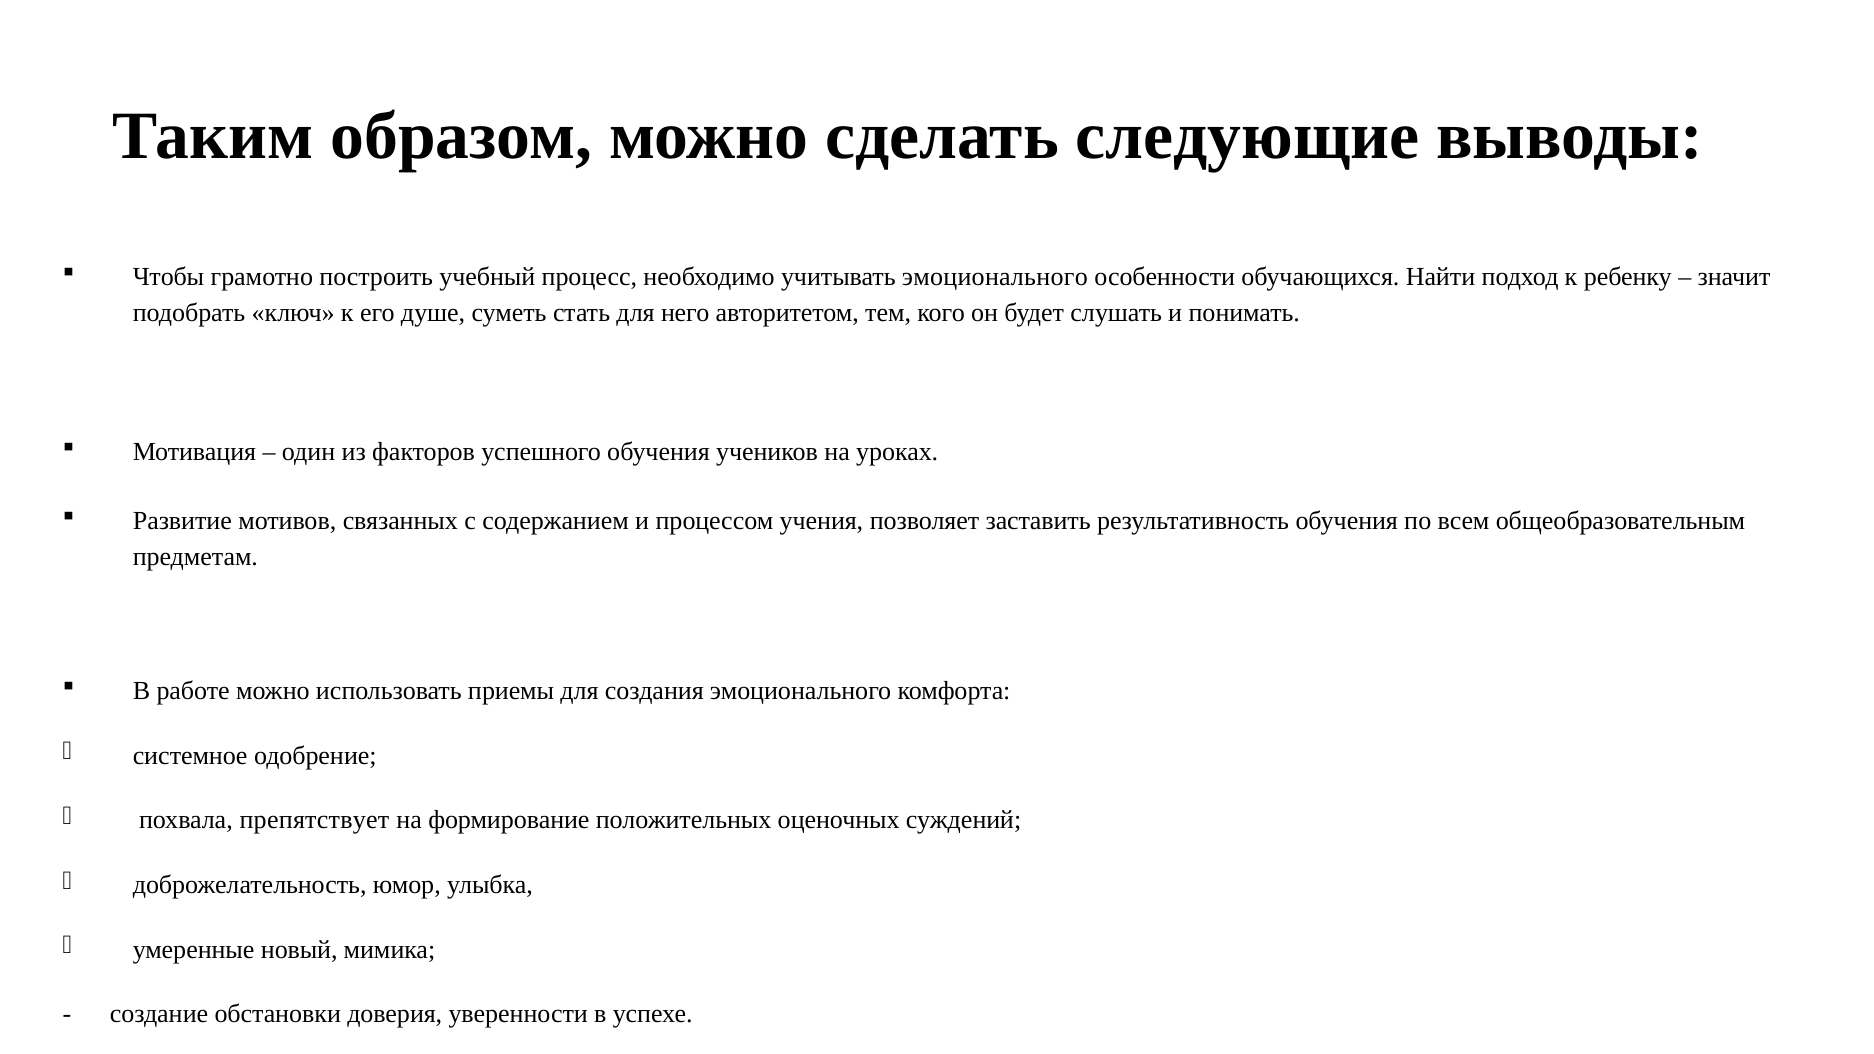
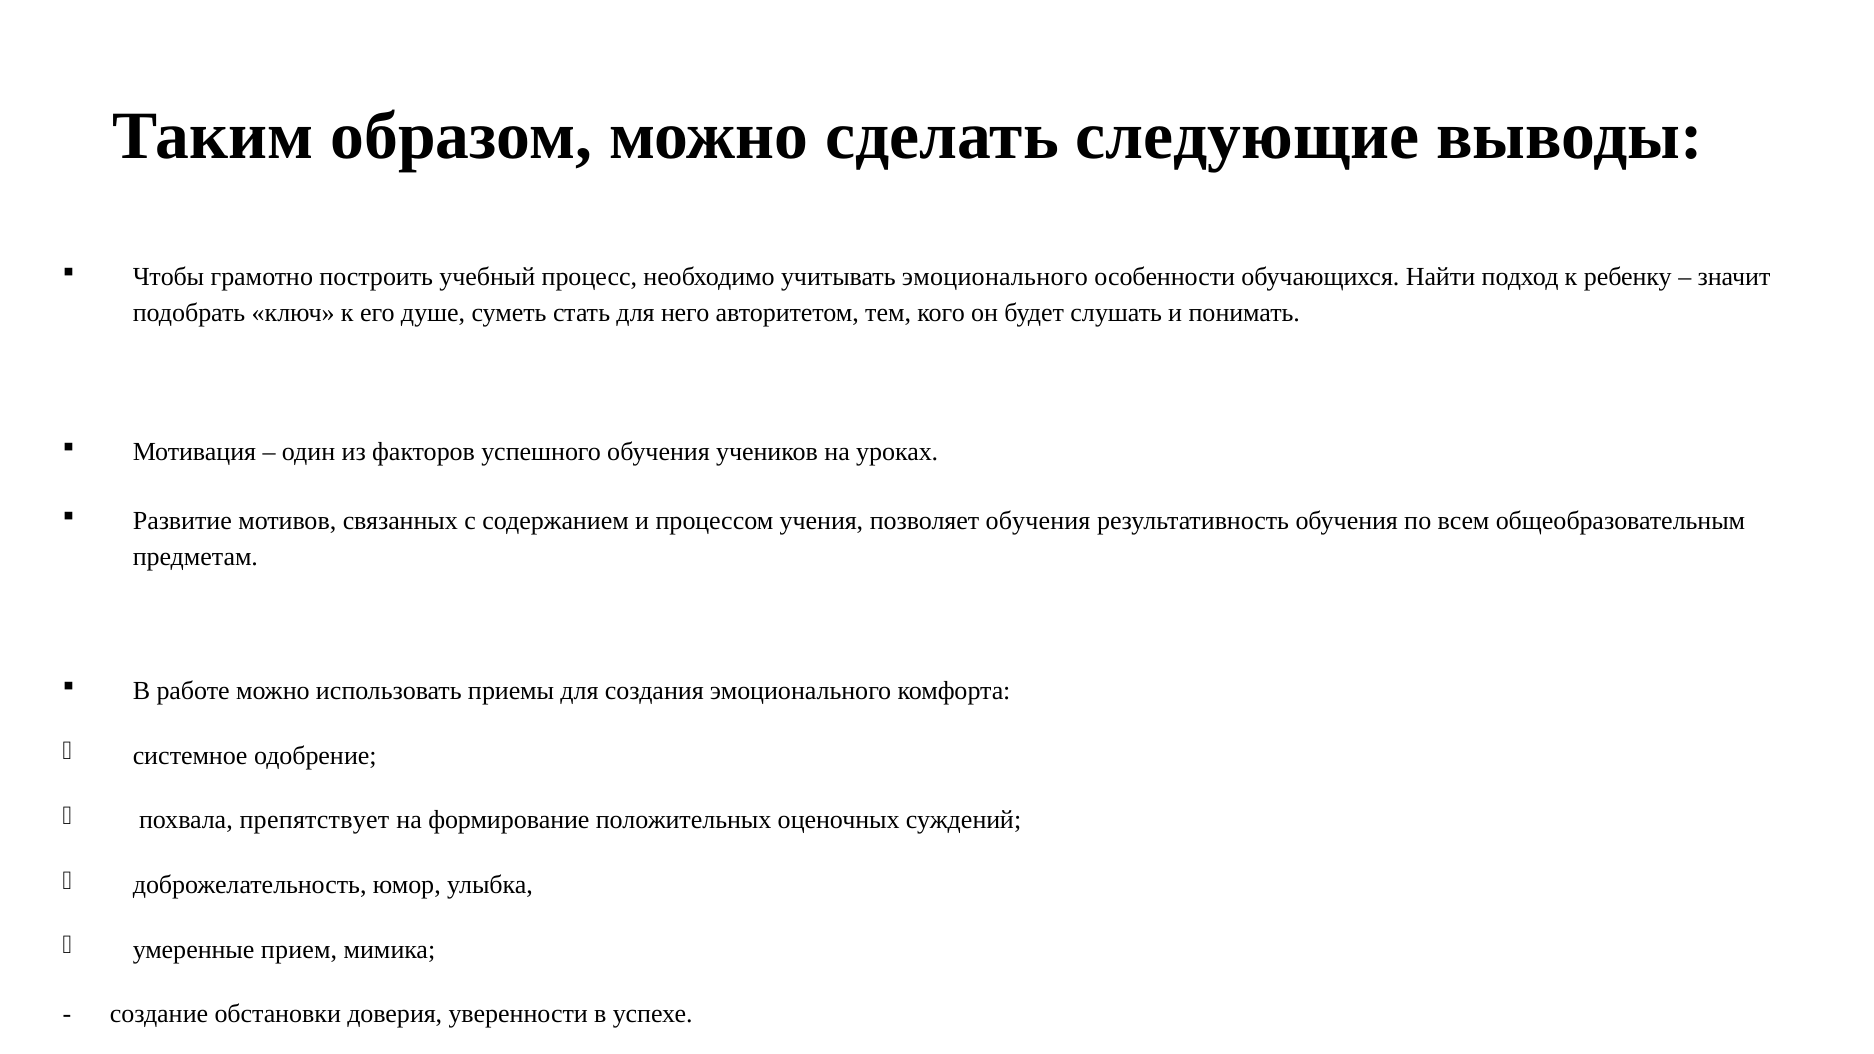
позволяет заставить: заставить -> обучения
новый: новый -> прием
